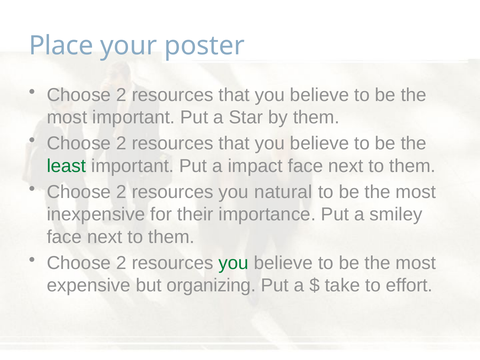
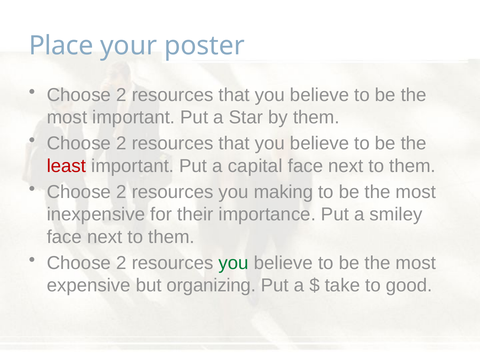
least colour: green -> red
impact: impact -> capital
natural: natural -> making
effort: effort -> good
